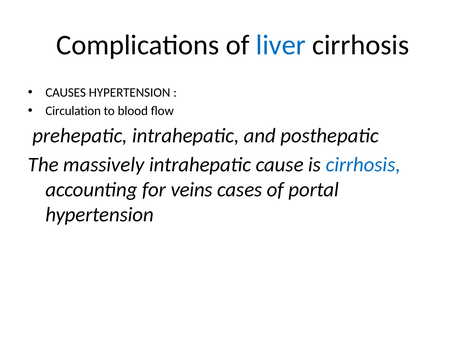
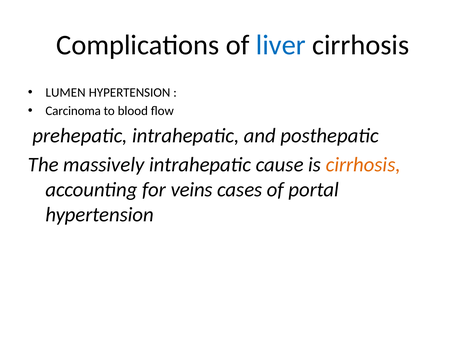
CAUSES: CAUSES -> LUMEN
Circulation: Circulation -> Carcinoma
cirrhosis at (363, 165) colour: blue -> orange
